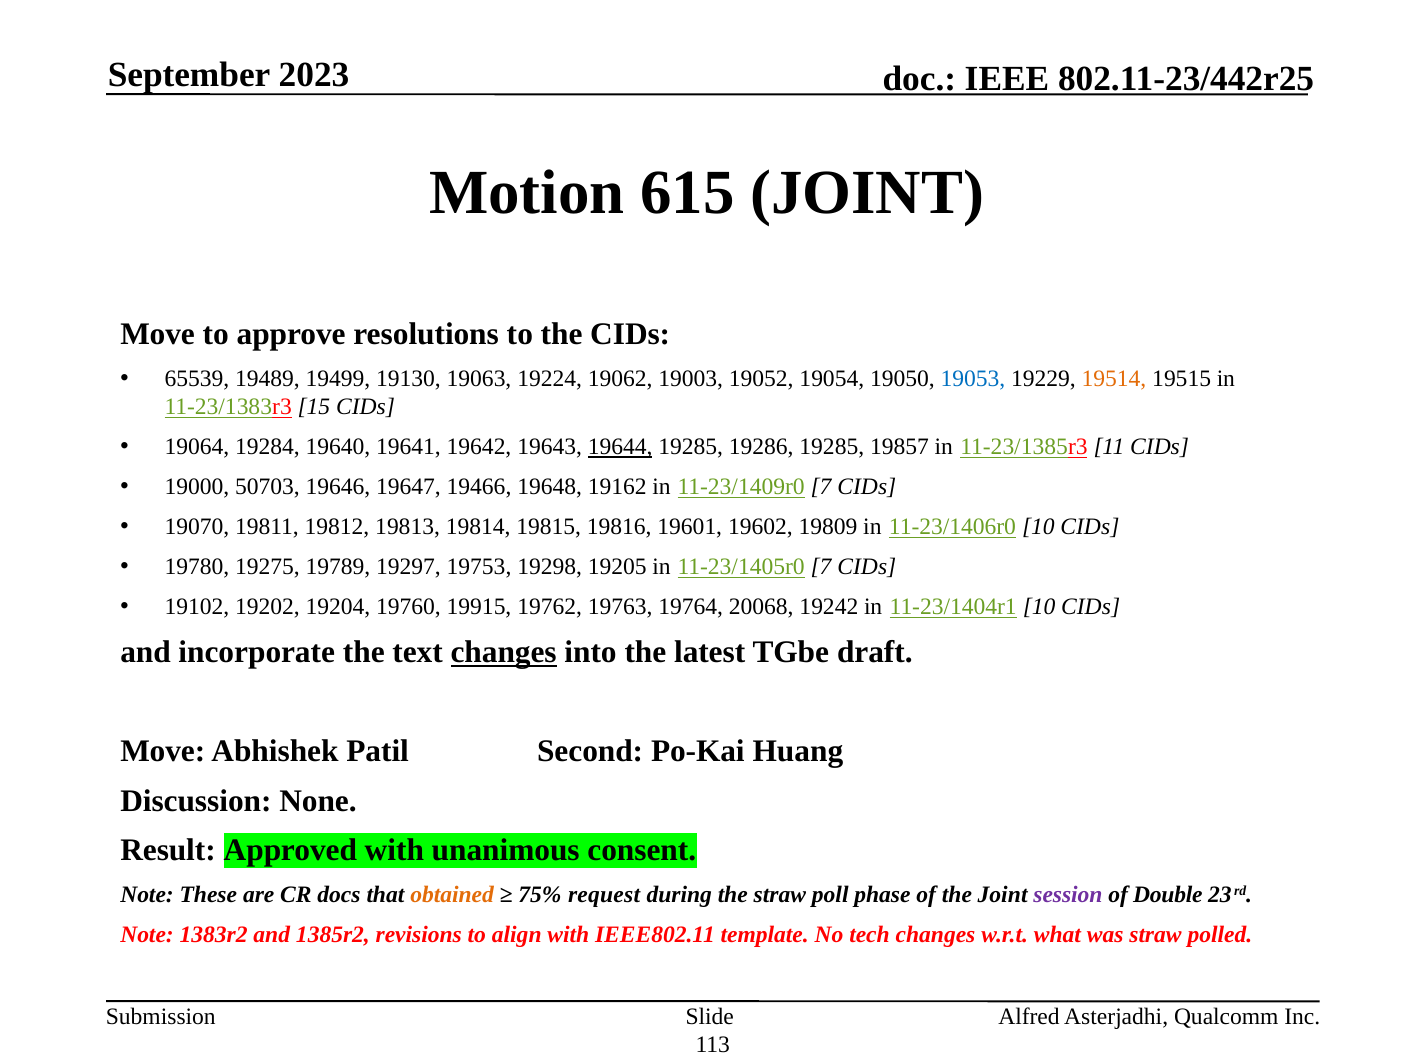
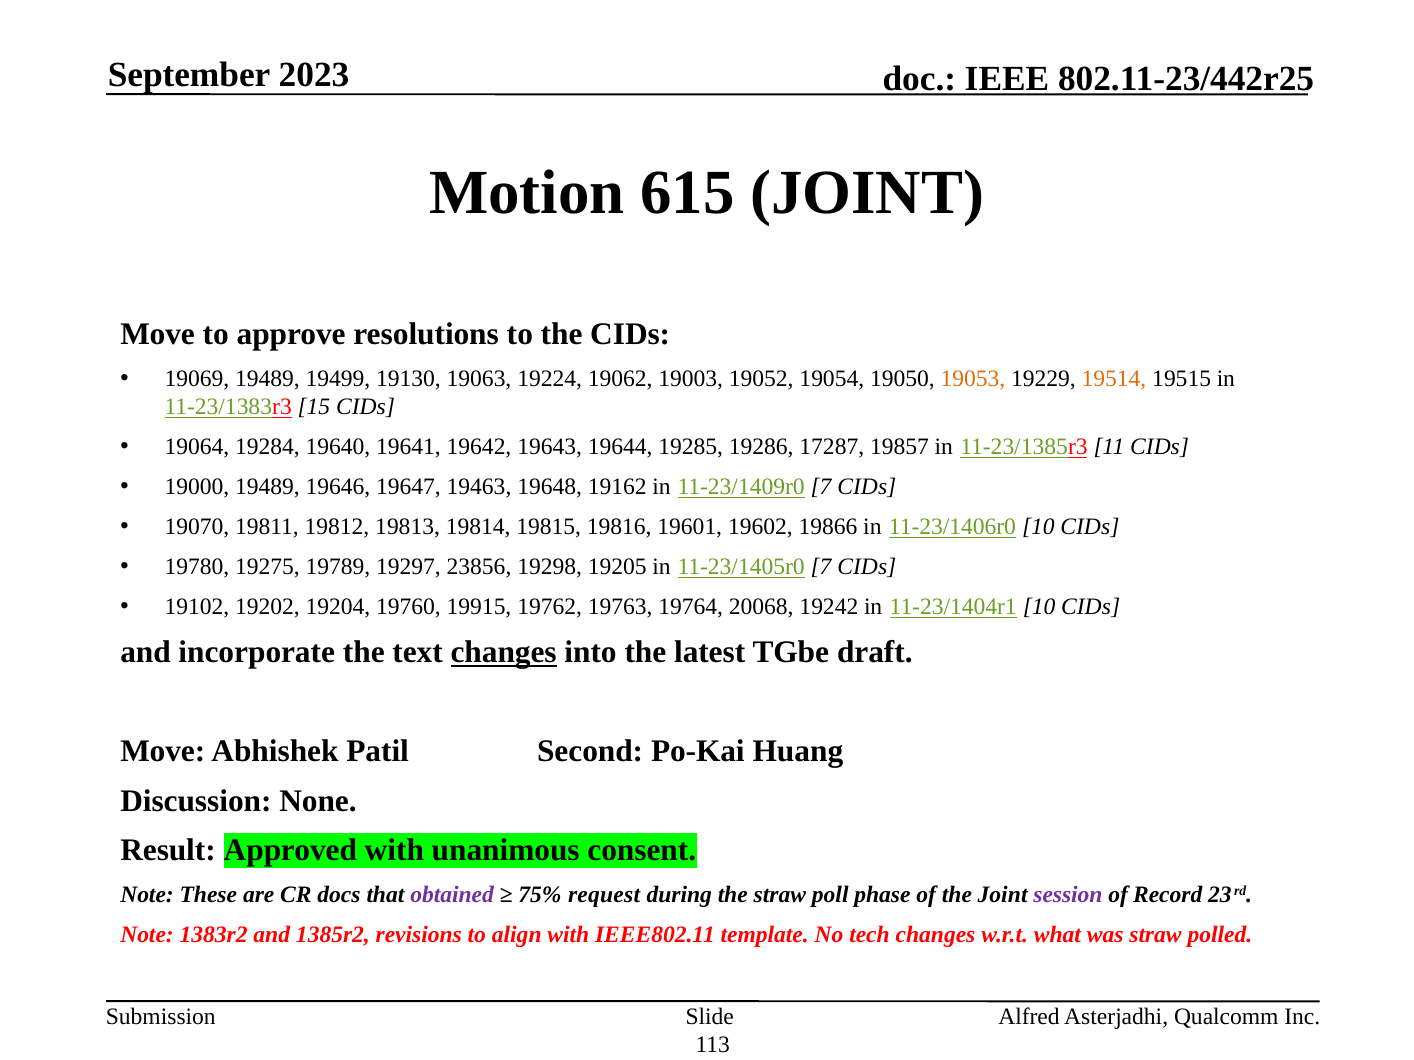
65539: 65539 -> 19069
19053 colour: blue -> orange
19644 underline: present -> none
19286 19285: 19285 -> 17287
19000 50703: 50703 -> 19489
19466: 19466 -> 19463
19809: 19809 -> 19866
19753: 19753 -> 23856
obtained colour: orange -> purple
Double: Double -> Record
